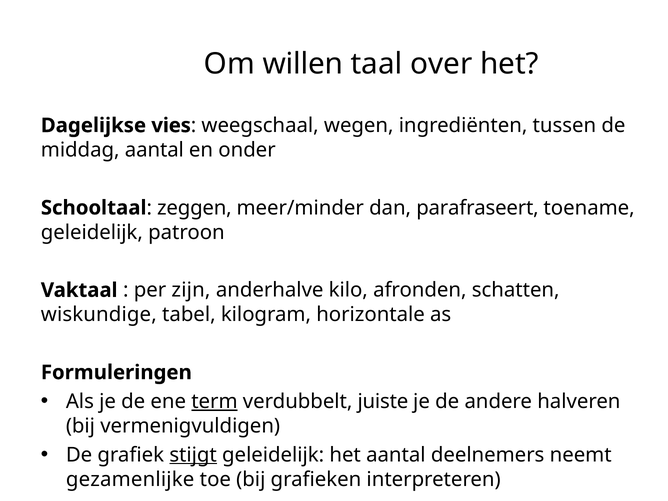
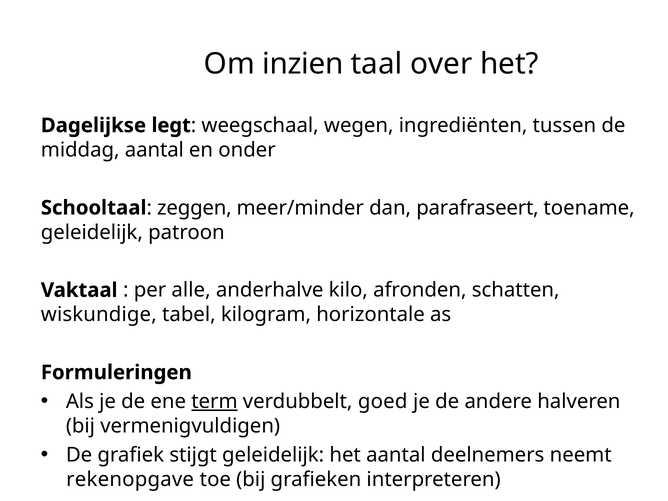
willen: willen -> inzien
vies: vies -> legt
zijn: zijn -> alle
juiste: juiste -> goed
stijgt underline: present -> none
gezamenlijke: gezamenlijke -> rekenopgave
